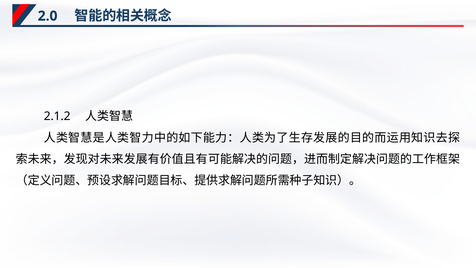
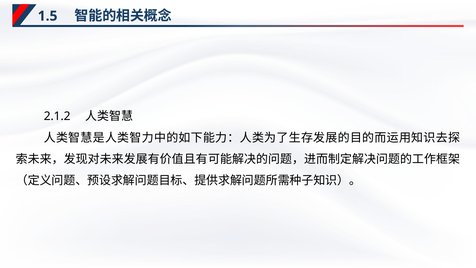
2.0: 2.0 -> 1.5
